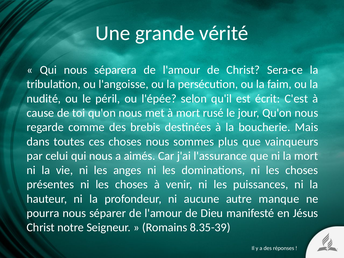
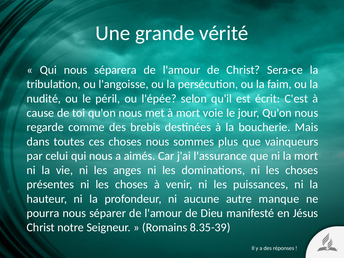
rusé: rusé -> voie
